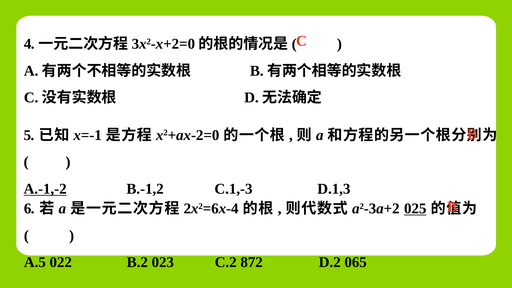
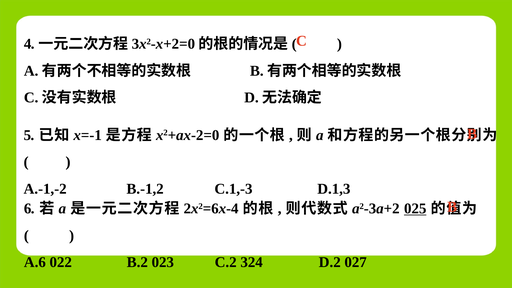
A.-1,-2 underline: present -> none
A.5: A.5 -> A.6
872: 872 -> 324
065: 065 -> 027
